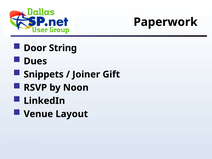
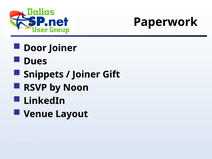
Door String: String -> Joiner
